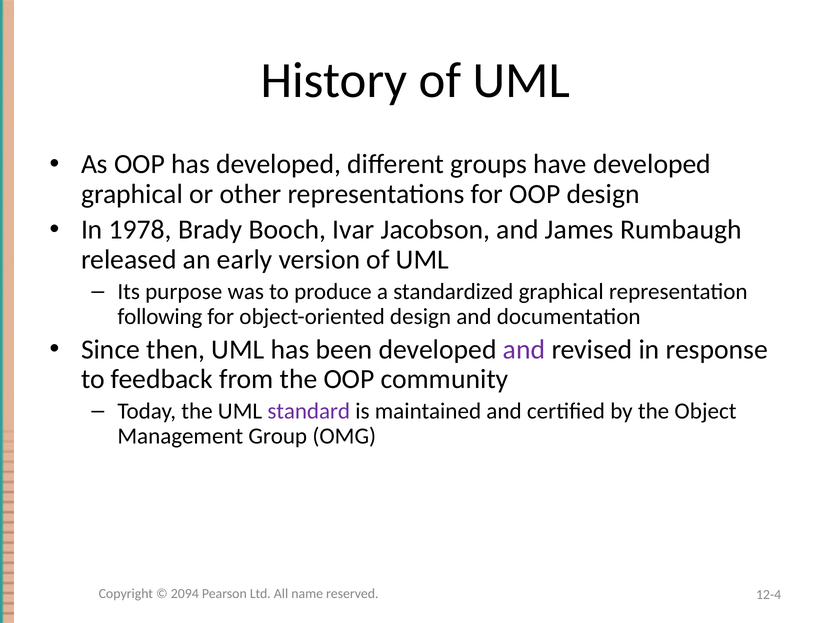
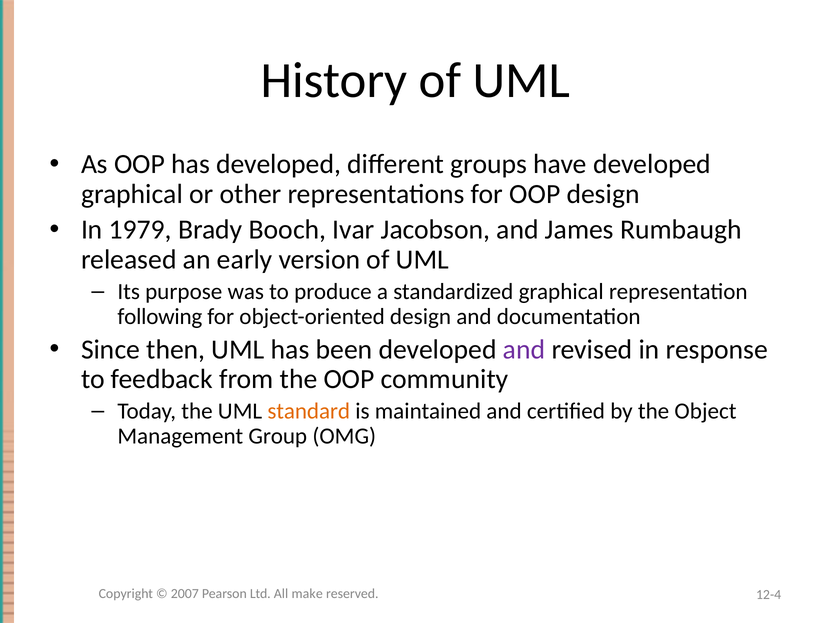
1978: 1978 -> 1979
standard colour: purple -> orange
2094: 2094 -> 2007
name: name -> make
